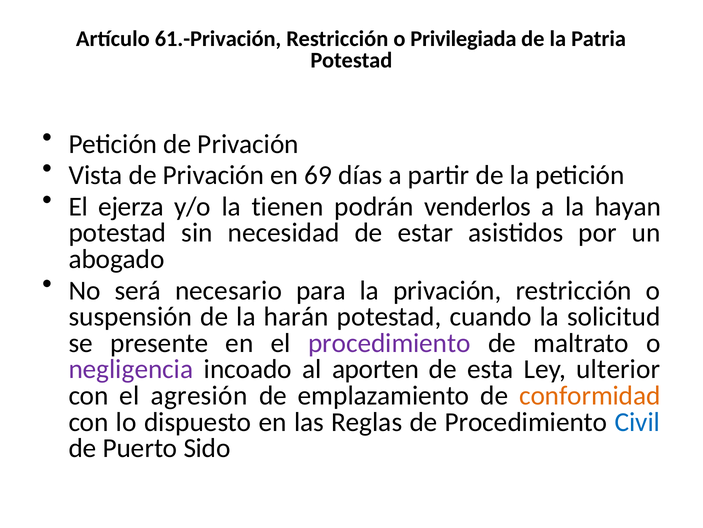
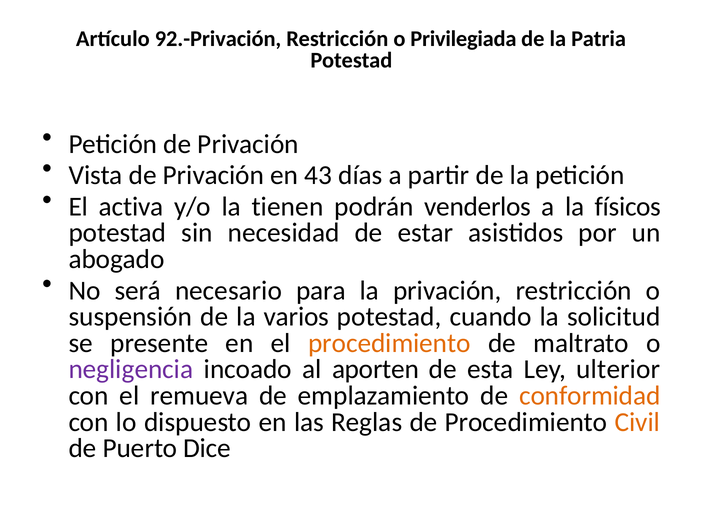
61.-Privación: 61.-Privación -> 92.-Privación
69: 69 -> 43
ejerza: ejerza -> activa
hayan: hayan -> físicos
harán: harán -> varios
procedimiento at (389, 343) colour: purple -> orange
agresión: agresión -> remueva
Civil colour: blue -> orange
Sido: Sido -> Dice
